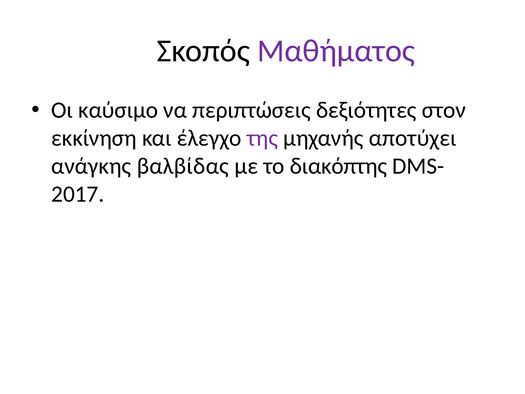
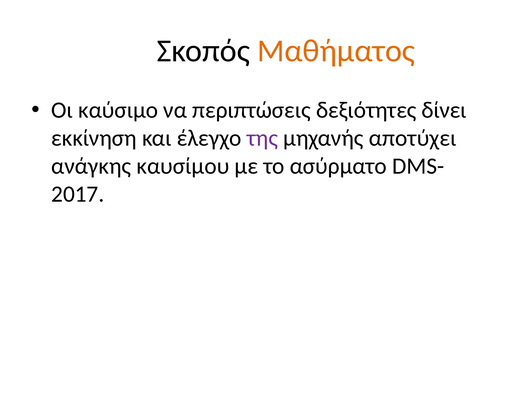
Μαθήματος colour: purple -> orange
στον: στον -> δίνει
βαλβίδας: βαλβίδας -> καυσίμου
διακόπτης: διακόπτης -> ασύρματο
